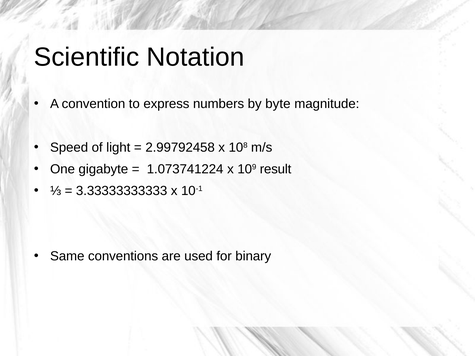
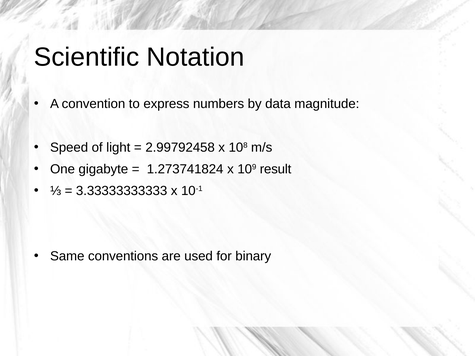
byte: byte -> data
1.073741224: 1.073741224 -> 1.273741824
